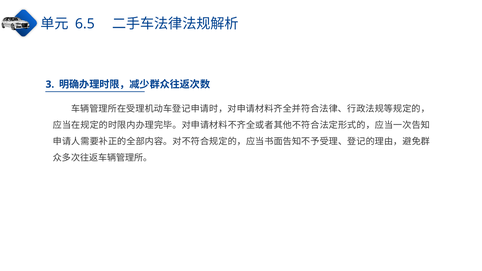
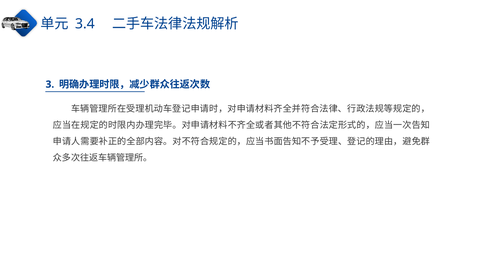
6.5: 6.5 -> 3.4
